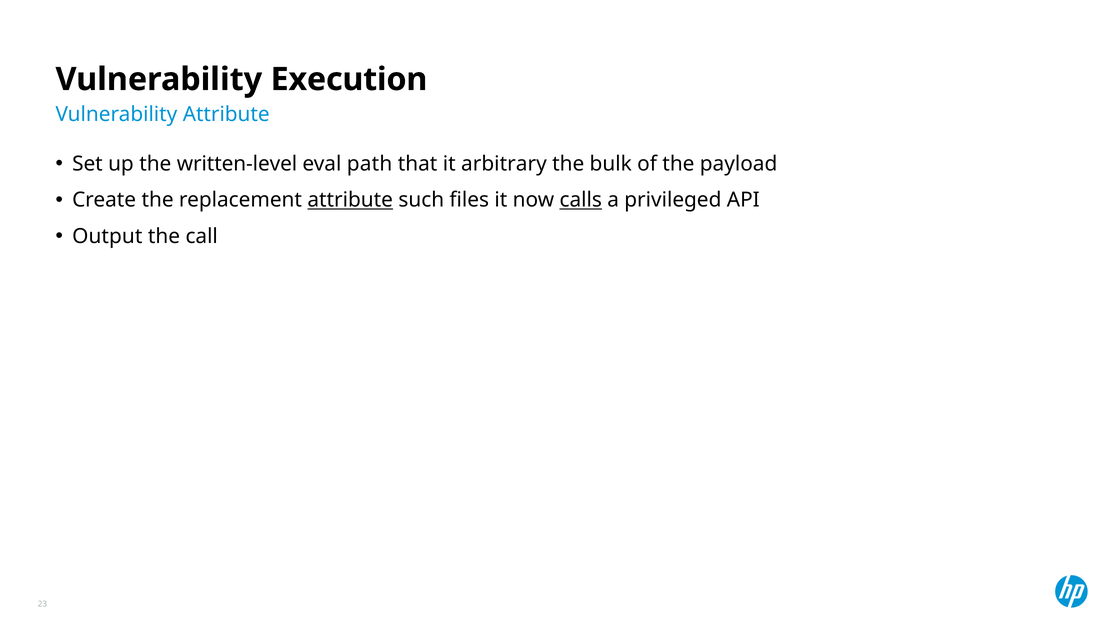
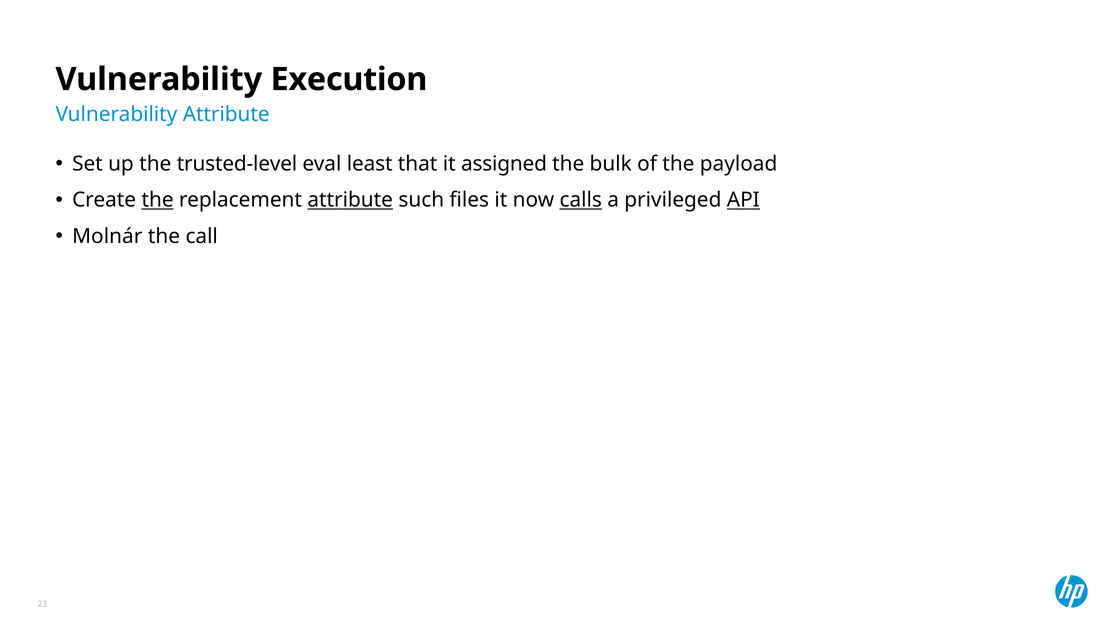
written-level: written-level -> trusted-level
path: path -> least
arbitrary: arbitrary -> assigned
the at (158, 200) underline: none -> present
API underline: none -> present
Output: Output -> Molnár
